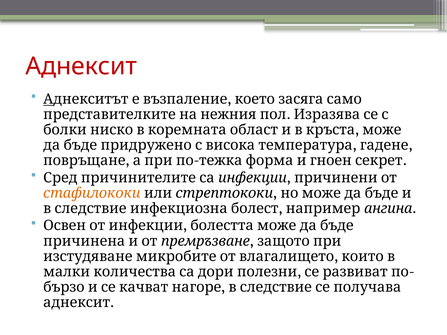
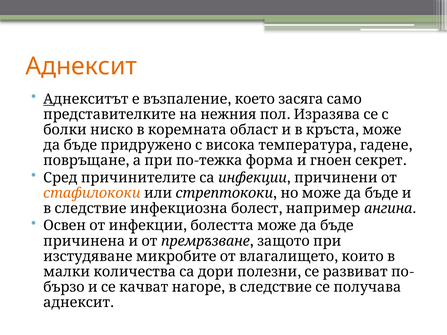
Аднексит at (81, 66) colour: red -> orange
